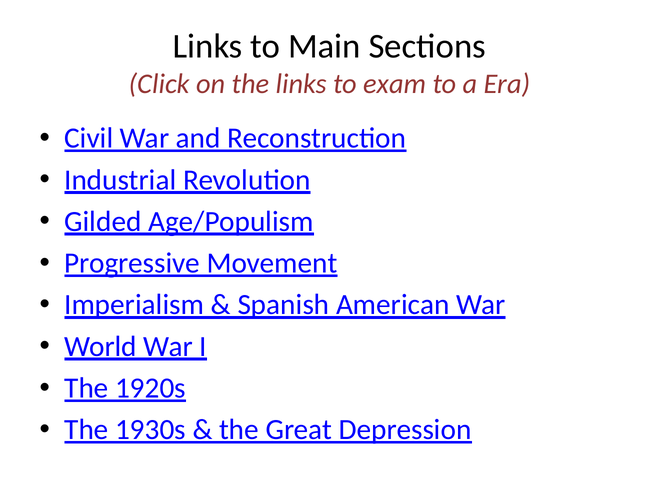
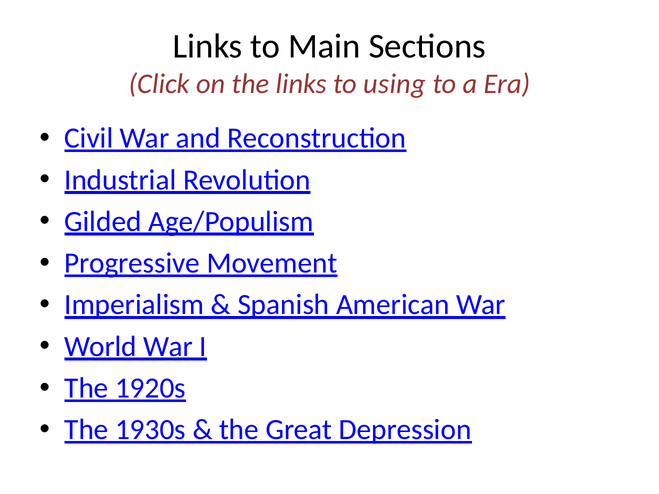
exam: exam -> using
